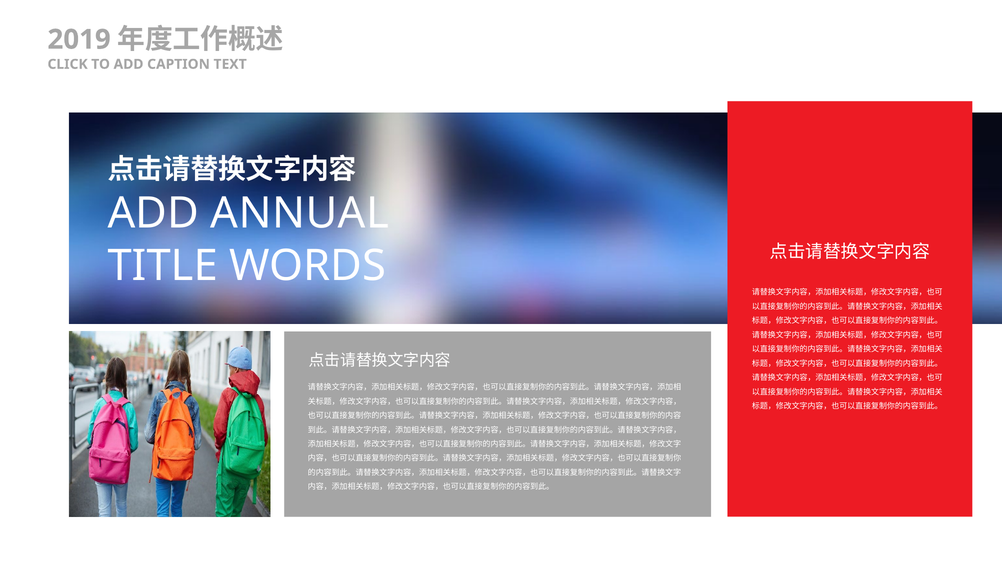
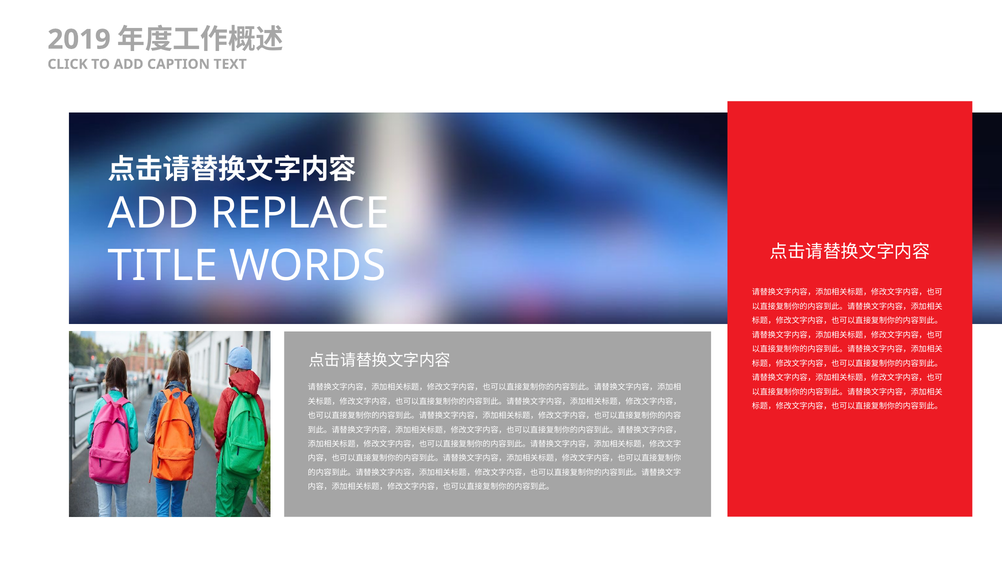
ANNUAL: ANNUAL -> REPLACE
